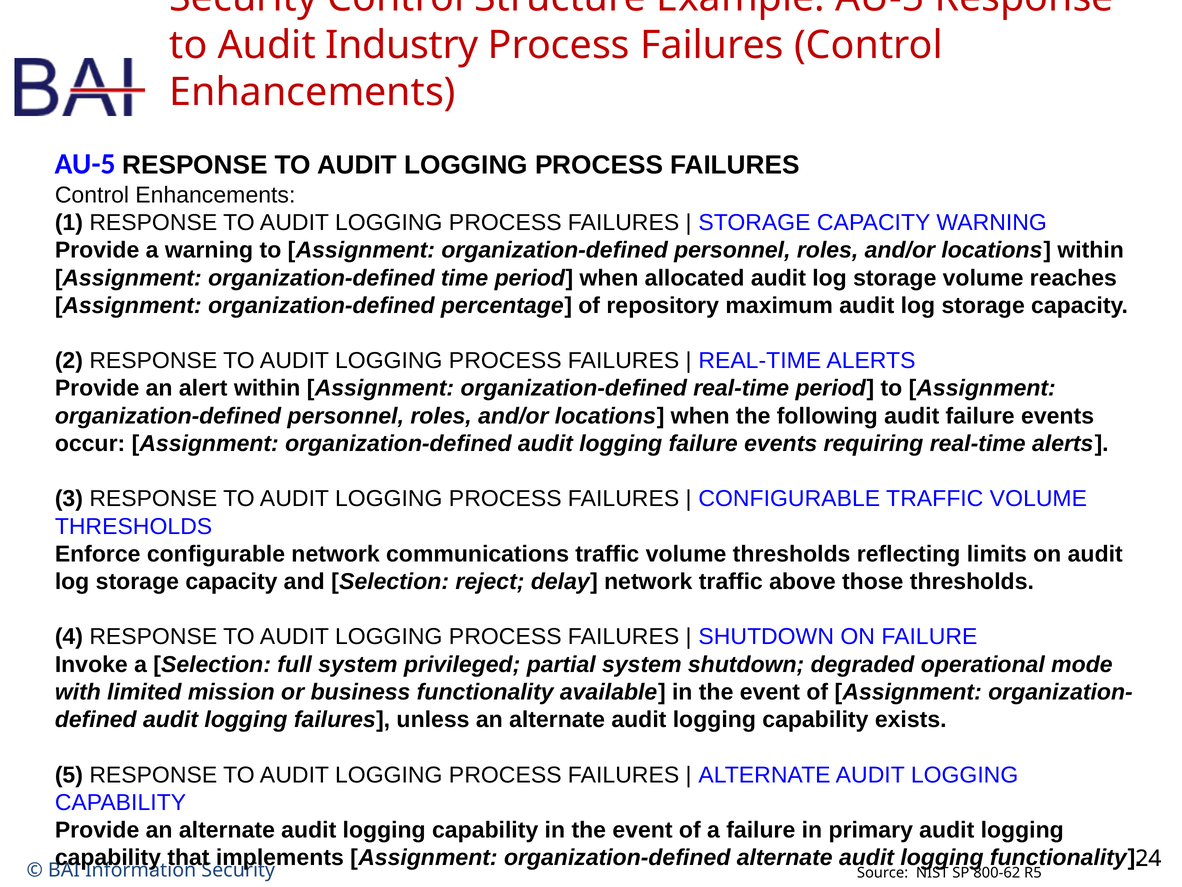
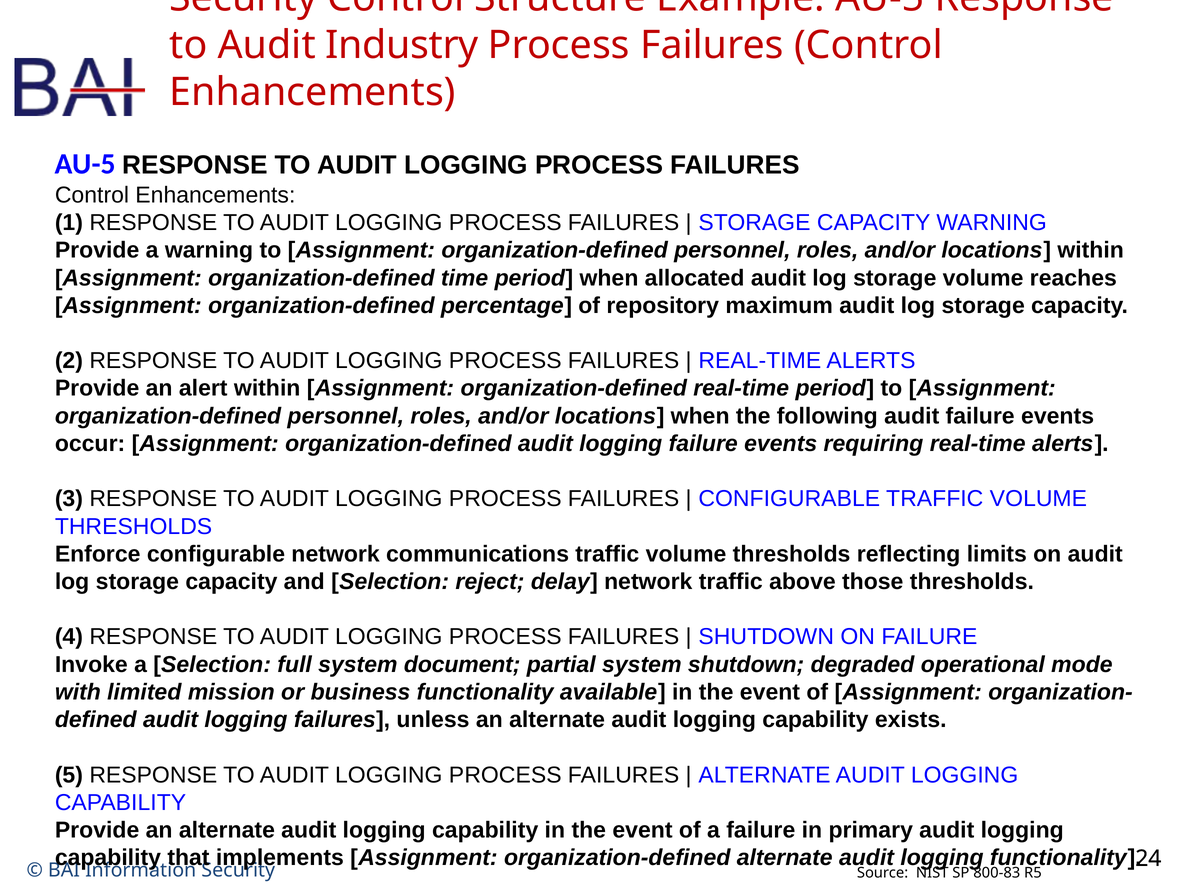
privileged: privileged -> document
800-62: 800-62 -> 800-83
